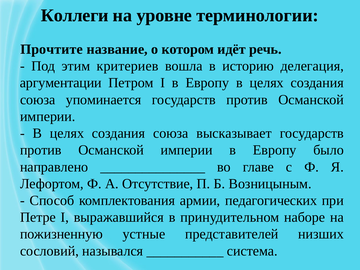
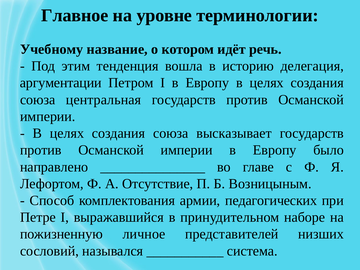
Коллеги: Коллеги -> Главное
Прочтите: Прочтите -> Учебному
критериев: критериев -> тенденция
упоминается: упоминается -> центральная
устные: устные -> личное
